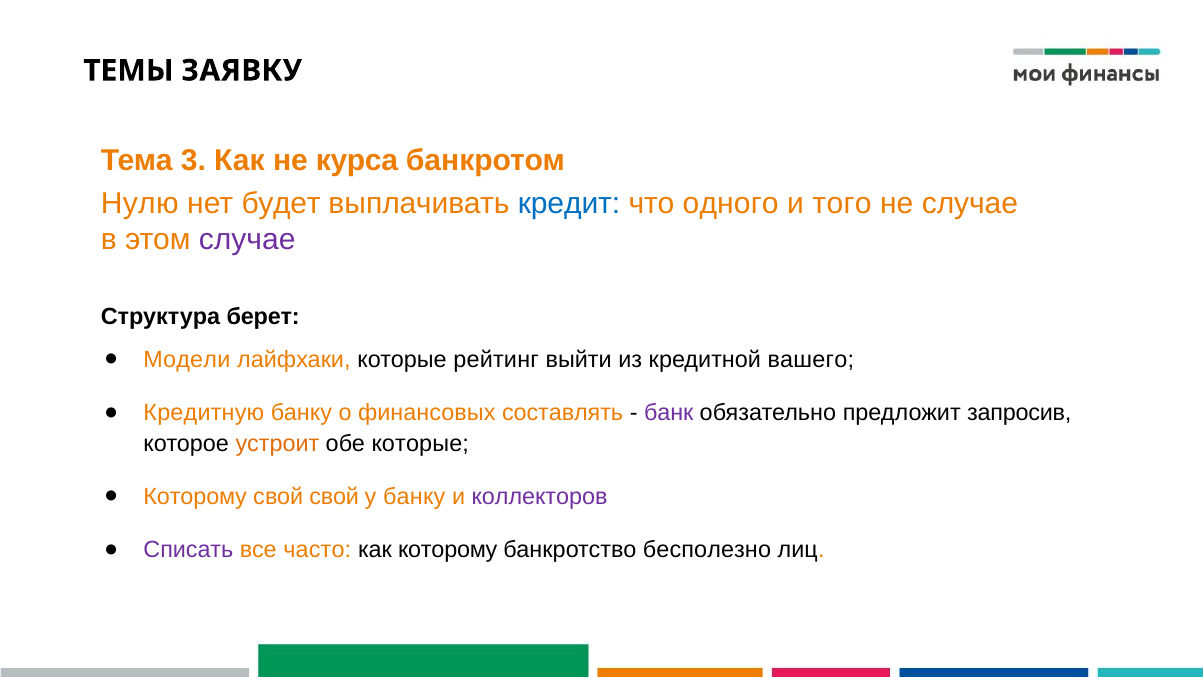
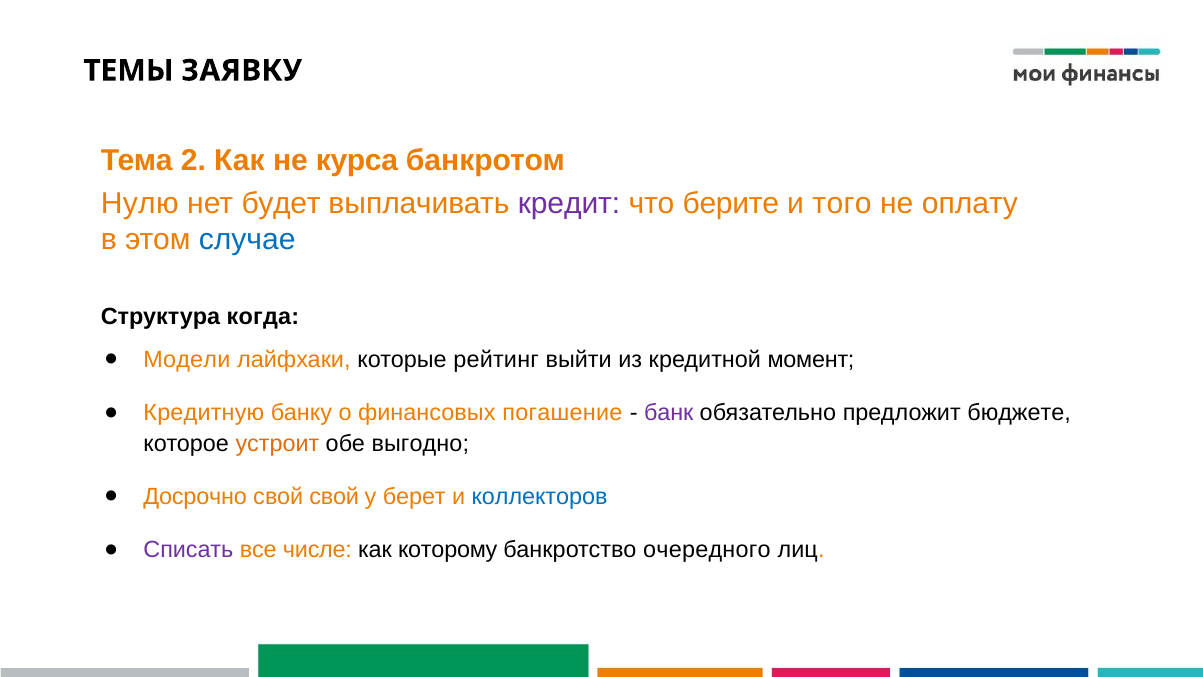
3: 3 -> 2
кредит colour: blue -> purple
одного: одного -> берите
не случае: случае -> оплату
случае at (247, 239) colour: purple -> blue
берет: берет -> когда
вашего: вашего -> момент
составлять: составлять -> погашение
запросив: запросив -> бюджете
обе которые: которые -> выгодно
Которому at (195, 497): Которому -> Досрочно
у банку: банку -> берет
коллекторов colour: purple -> blue
часто: часто -> числе
бесполезно: бесполезно -> очередного
